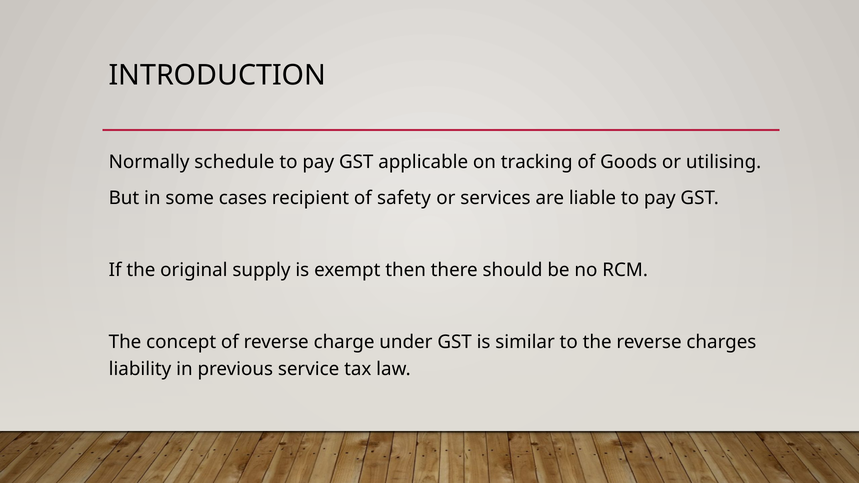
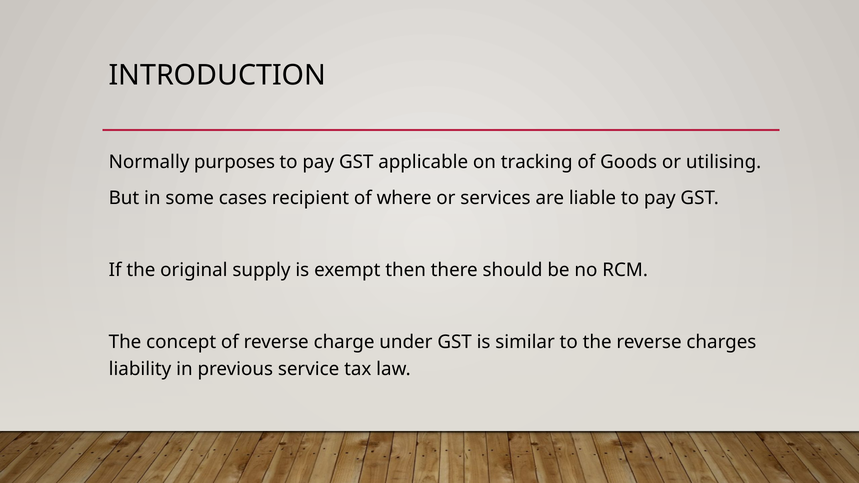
schedule: schedule -> purposes
safety: safety -> where
